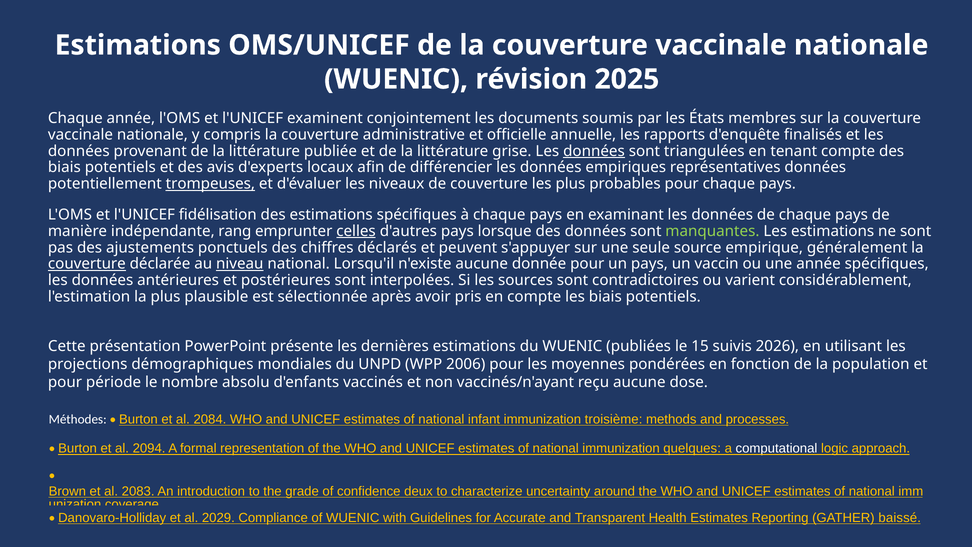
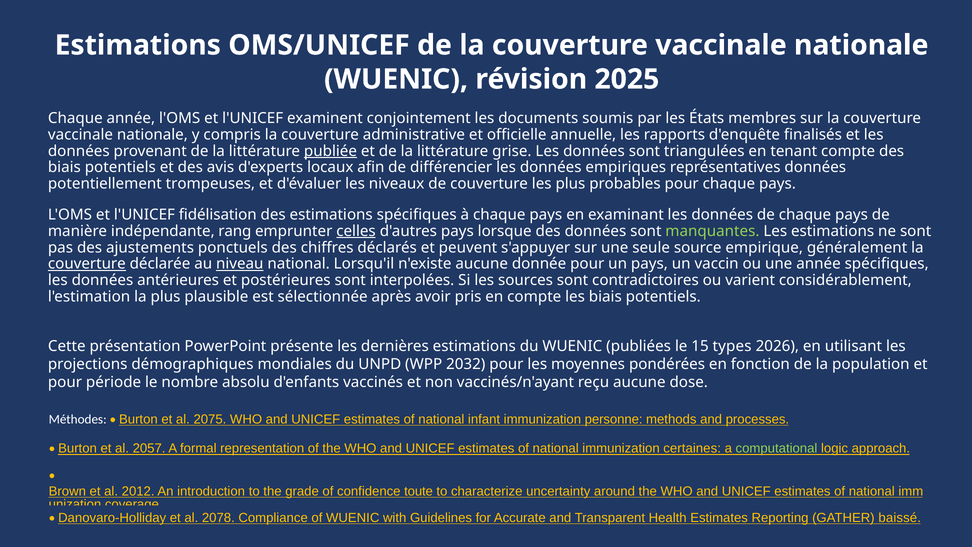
publiée underline: none -> present
données at (594, 151) underline: present -> none
trompeuses underline: present -> none
suivis: suivis -> types
2006: 2006 -> 2032
2084: 2084 -> 2075
troisième: troisième -> personne
2094: 2094 -> 2057
quelques: quelques -> certaines
computational colour: white -> light green
2083: 2083 -> 2012
deux: deux -> toute
2029: 2029 -> 2078
